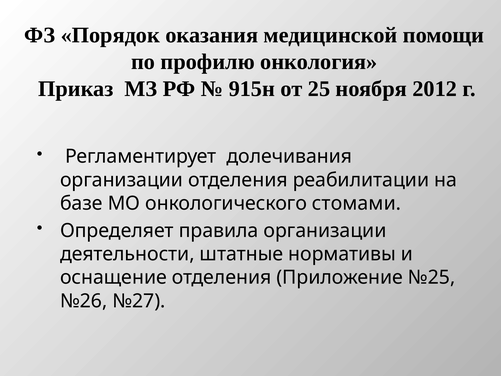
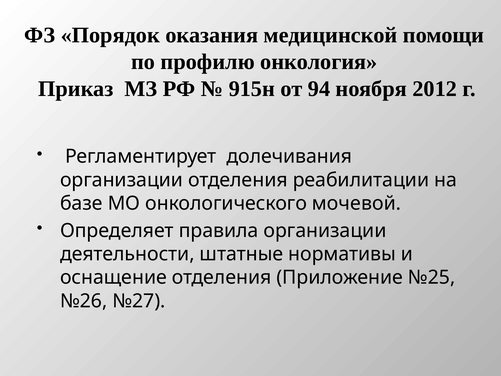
25: 25 -> 94
стомами: стомами -> мочевой
